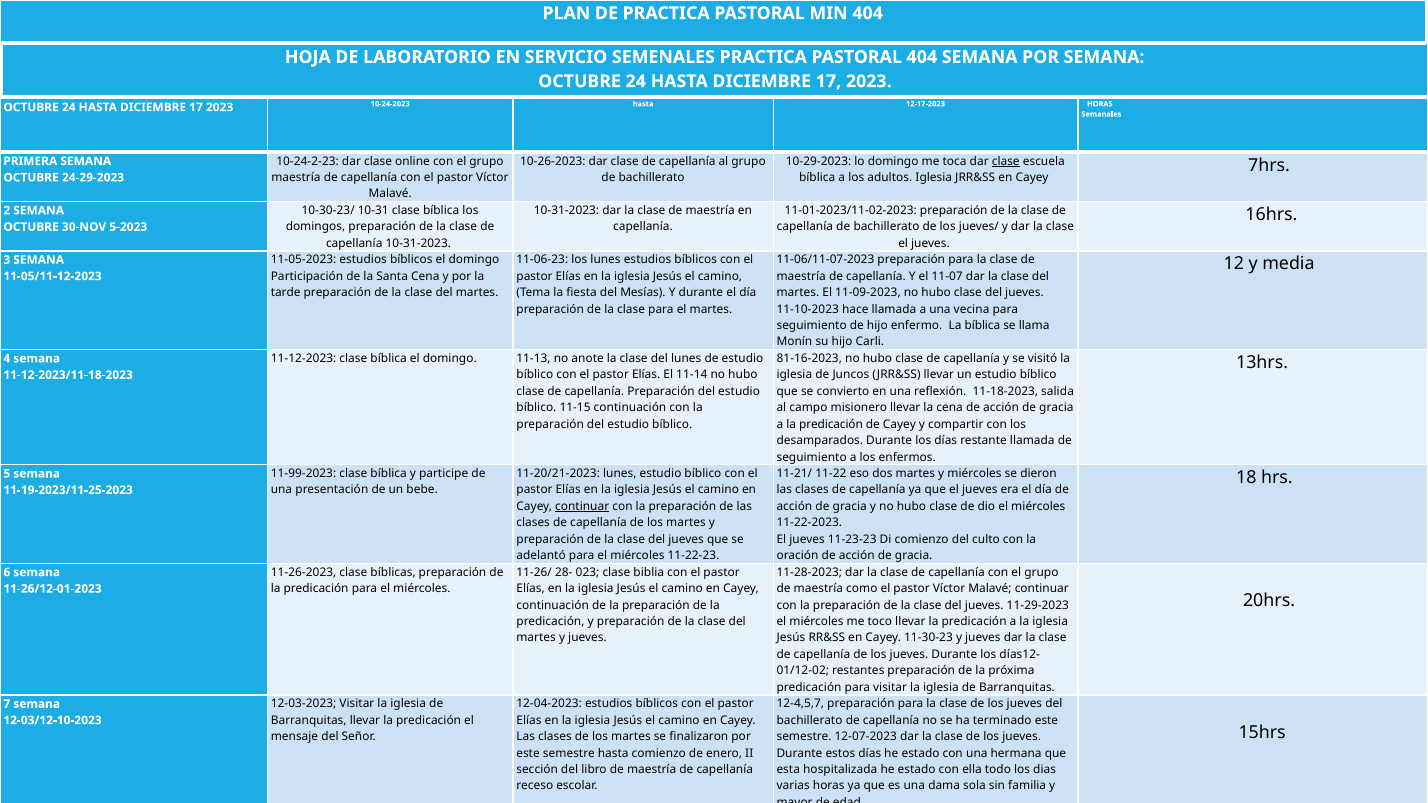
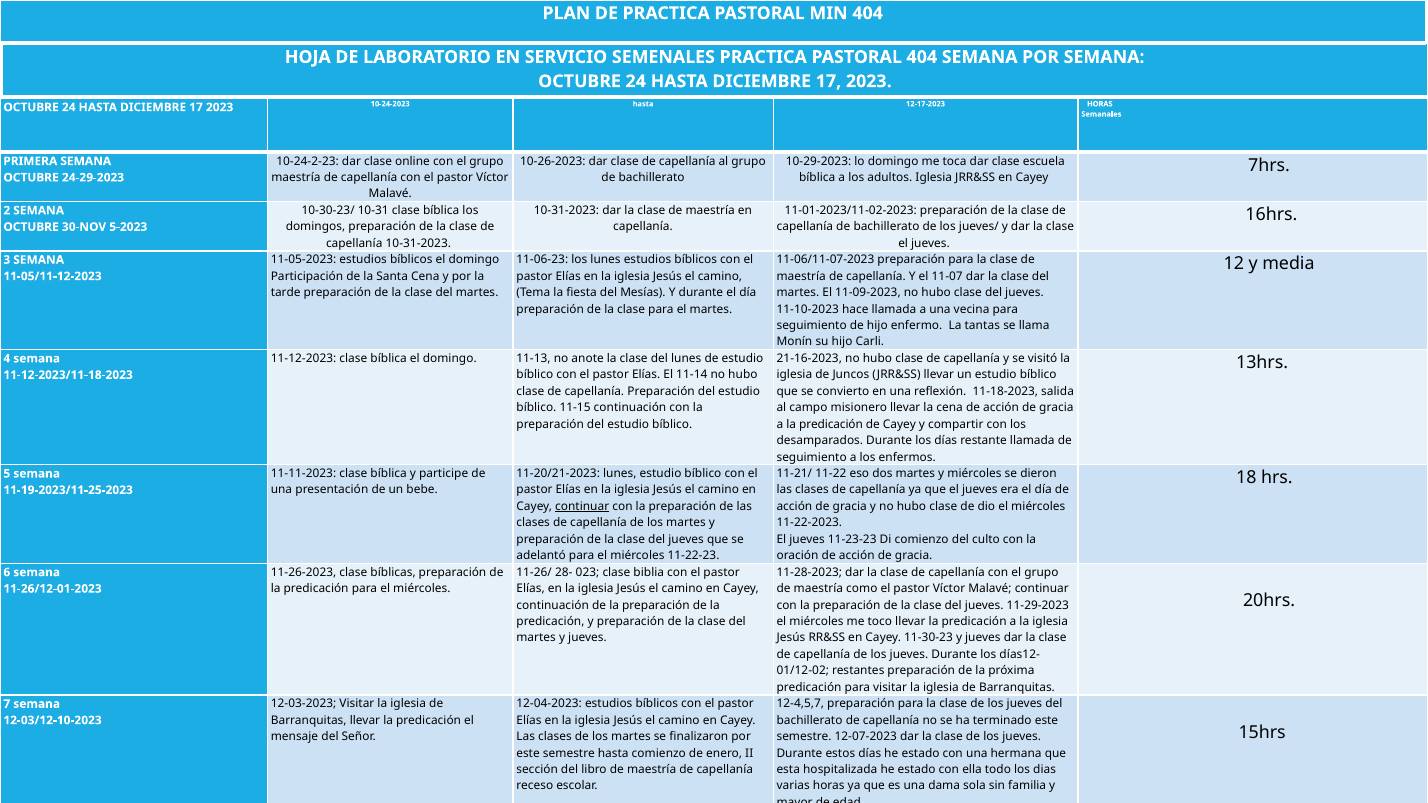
clase at (1006, 161) underline: present -> none
La bíblica: bíblica -> tantas
81-16-2023: 81-16-2023 -> 21-16-2023
11-99-2023: 11-99-2023 -> 11-11-2023
